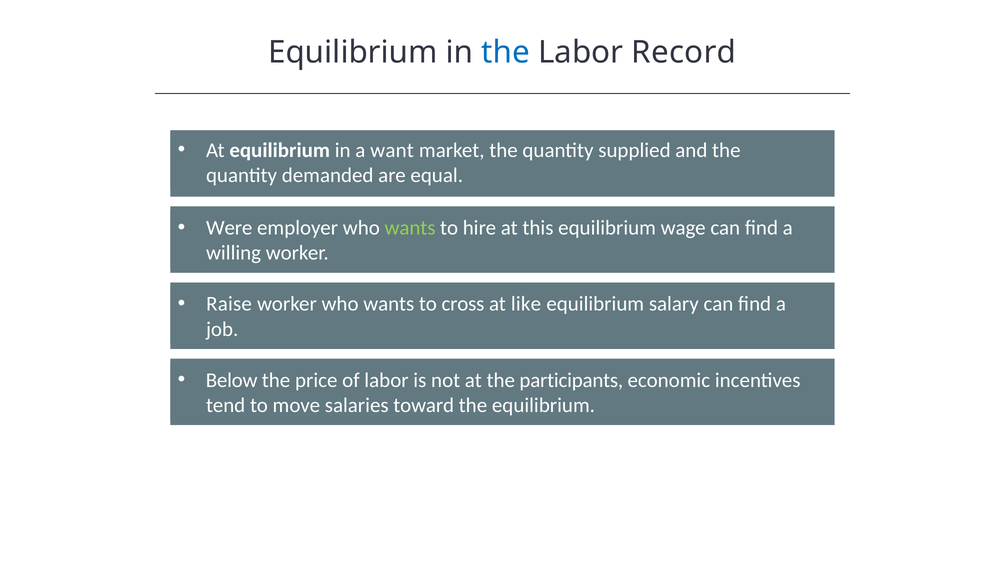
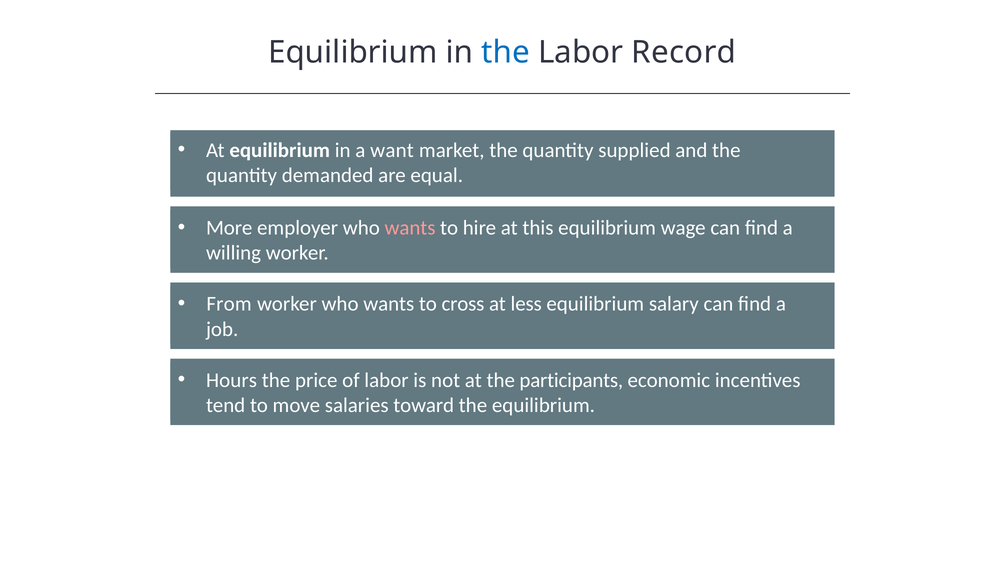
Were: Were -> More
wants at (410, 228) colour: light green -> pink
Raise: Raise -> From
like: like -> less
Below: Below -> Hours
